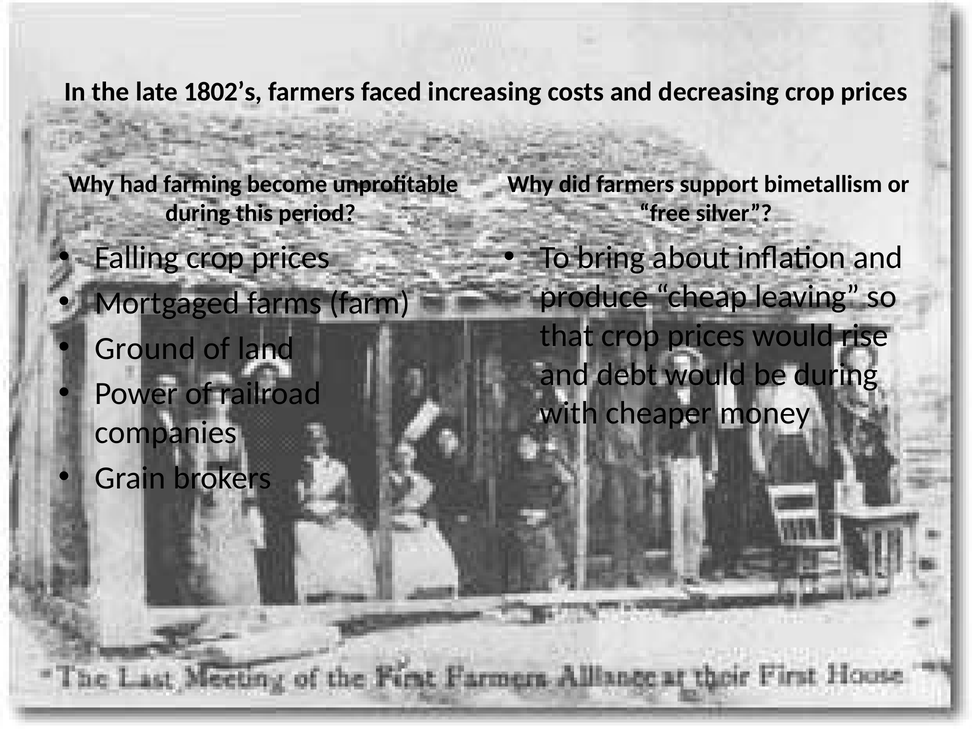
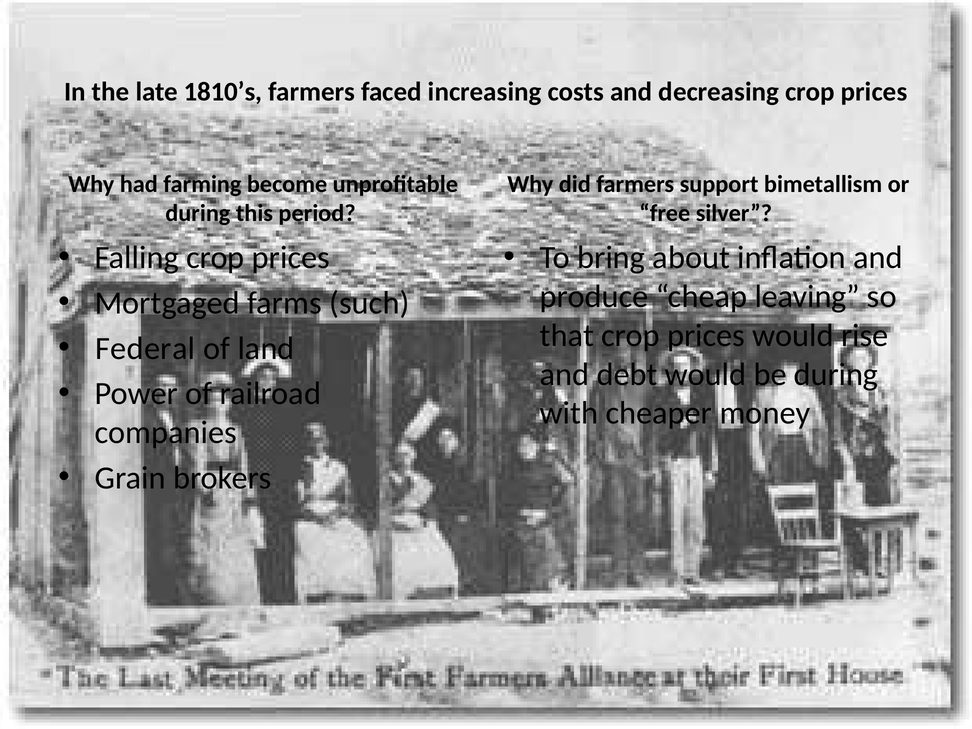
1802’s: 1802’s -> 1810’s
farm: farm -> such
Ground: Ground -> Federal
